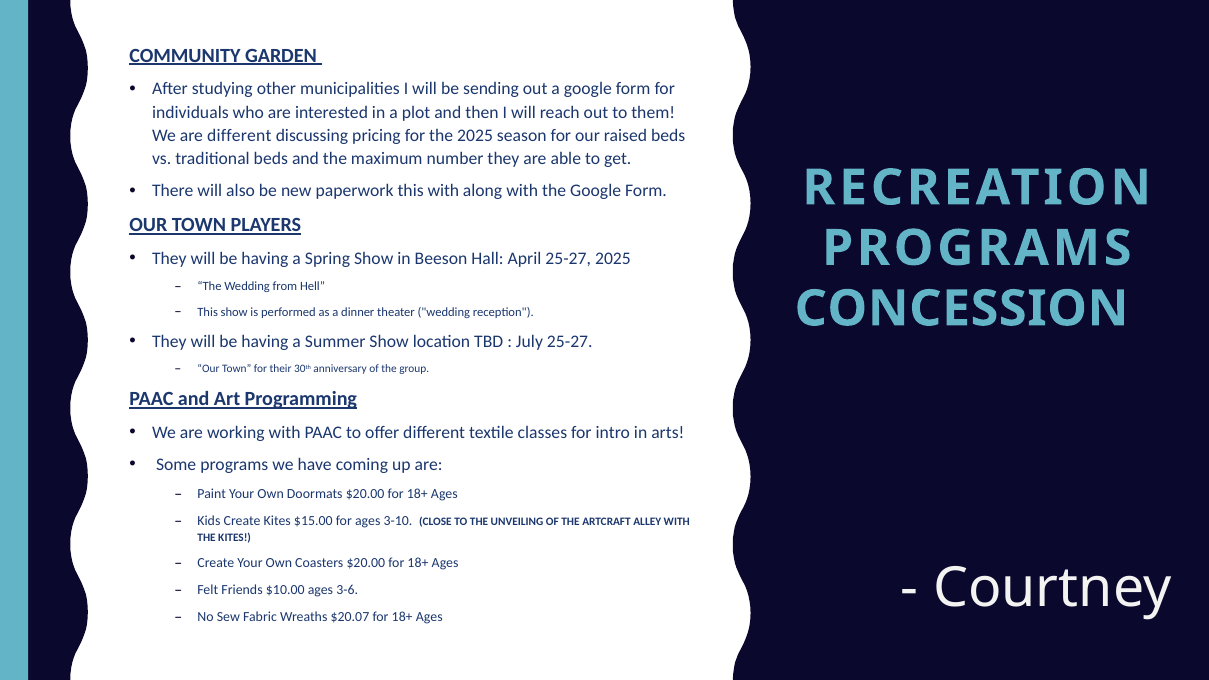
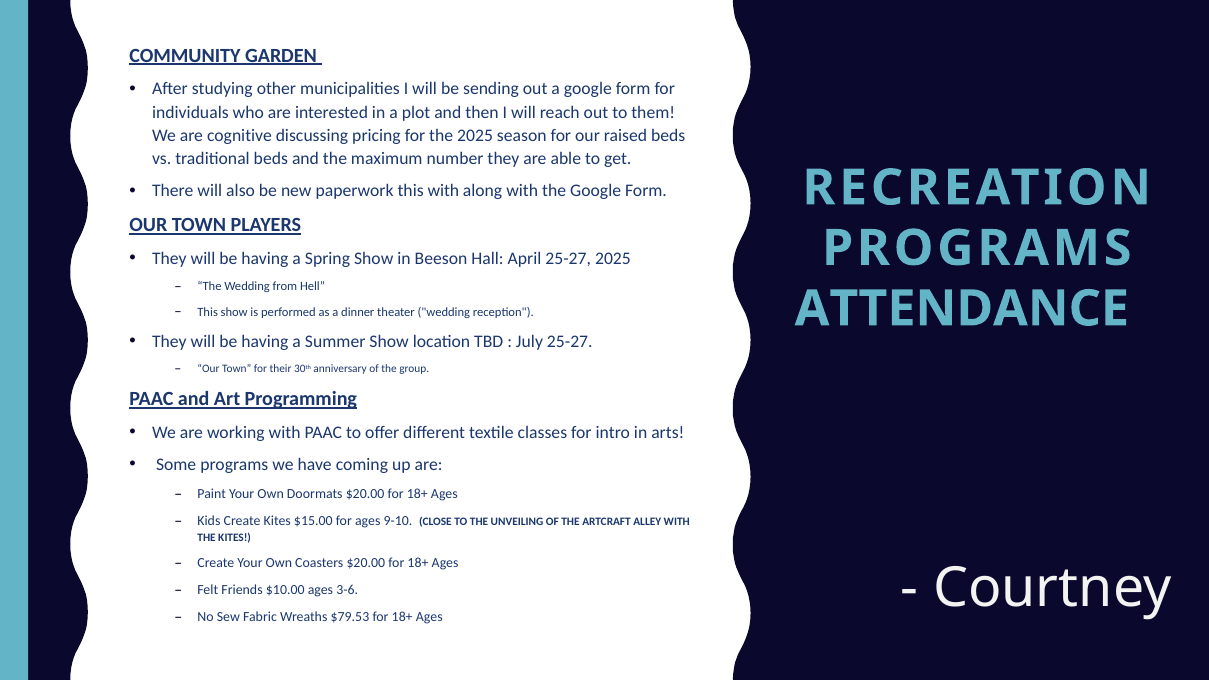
are different: different -> cognitive
CONCESSION: CONCESSION -> ATTENDANCE
3-10: 3-10 -> 9-10
$20.07: $20.07 -> $79.53
